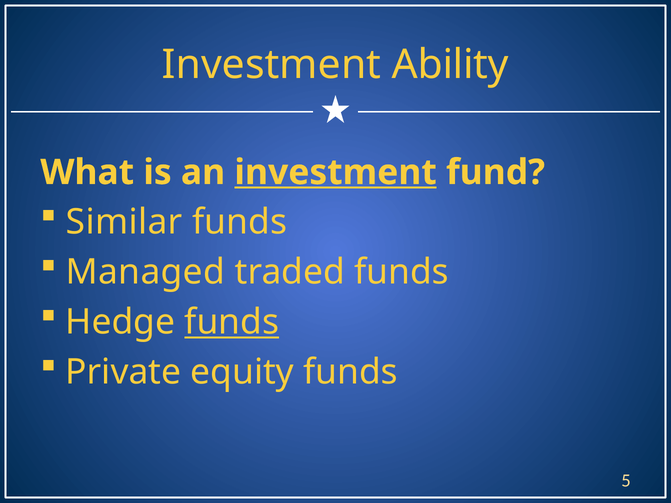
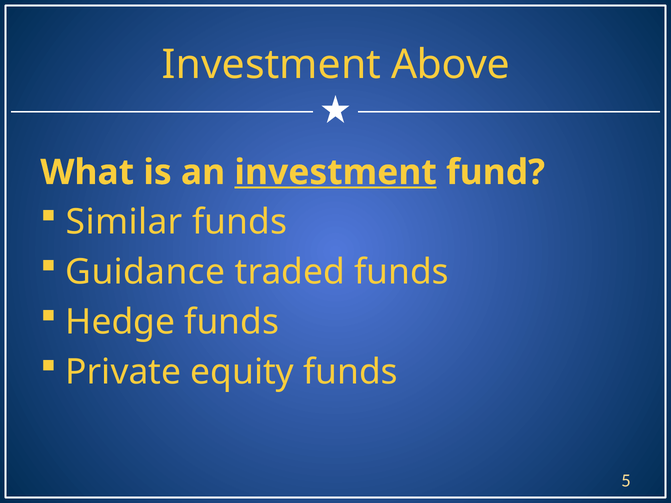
Ability: Ability -> Above
Managed: Managed -> Guidance
funds at (232, 322) underline: present -> none
